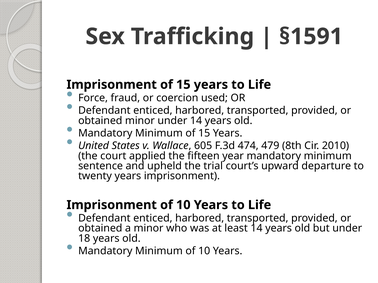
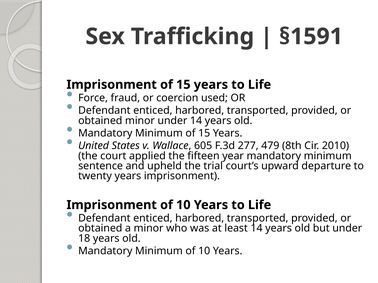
474: 474 -> 277
